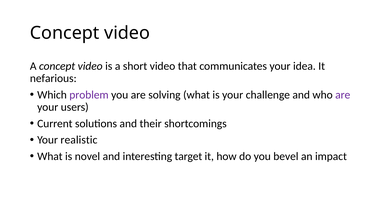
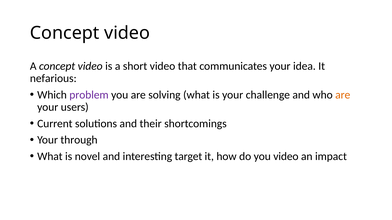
are at (343, 95) colour: purple -> orange
realistic: realistic -> through
you bevel: bevel -> video
